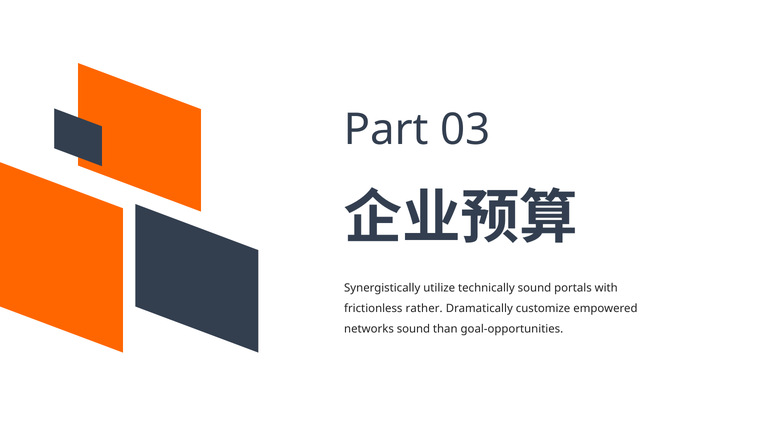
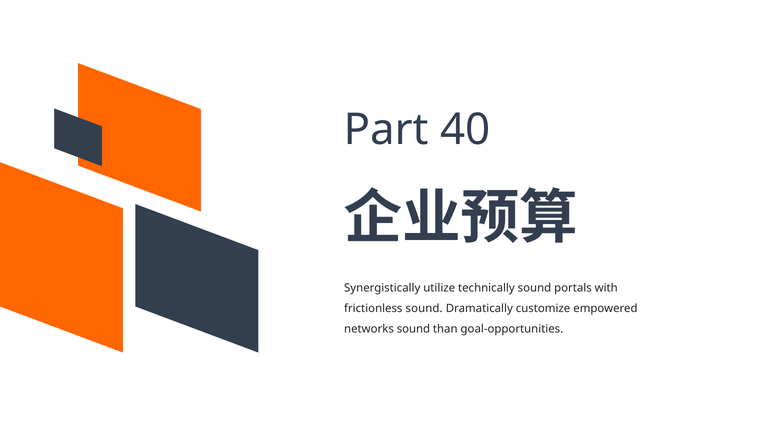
03: 03 -> 40
frictionless rather: rather -> sound
